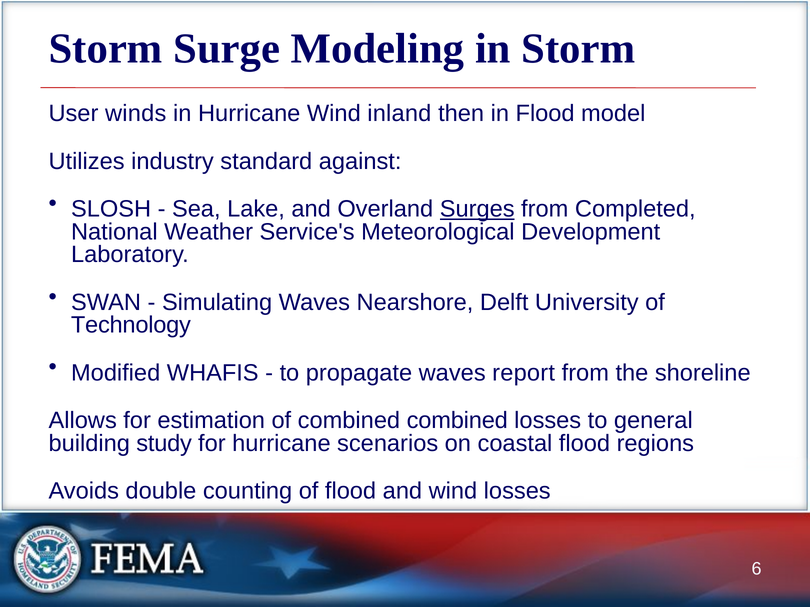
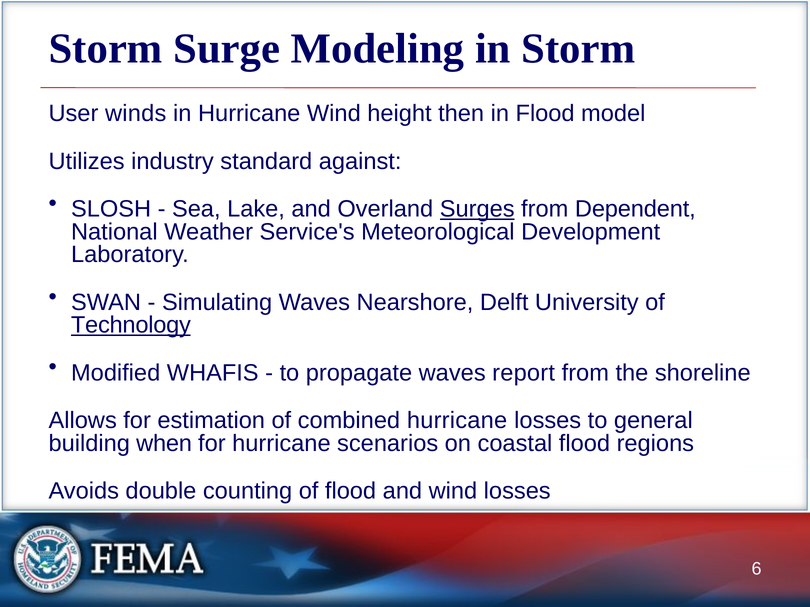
inland: inland -> height
Completed: Completed -> Dependent
Technology underline: none -> present
combined combined: combined -> hurricane
study: study -> when
